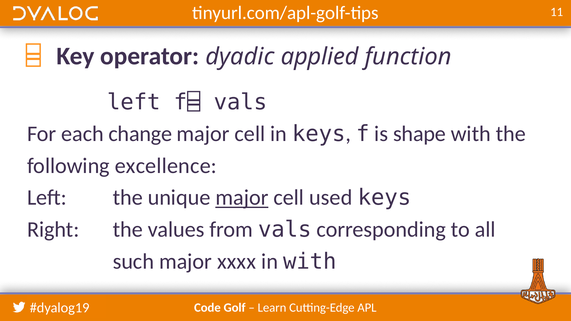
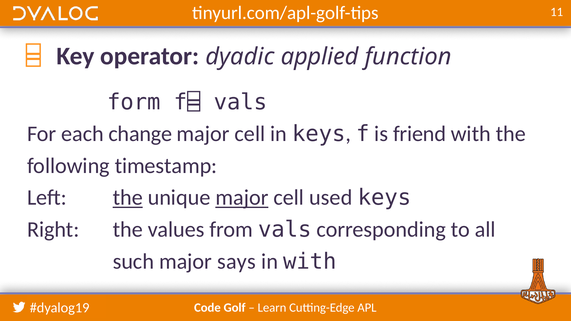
left at (134, 102): left -> form
shape: shape -> friend
excellence: excellence -> timestamp
the at (128, 198) underline: none -> present
xxxx: xxxx -> says
